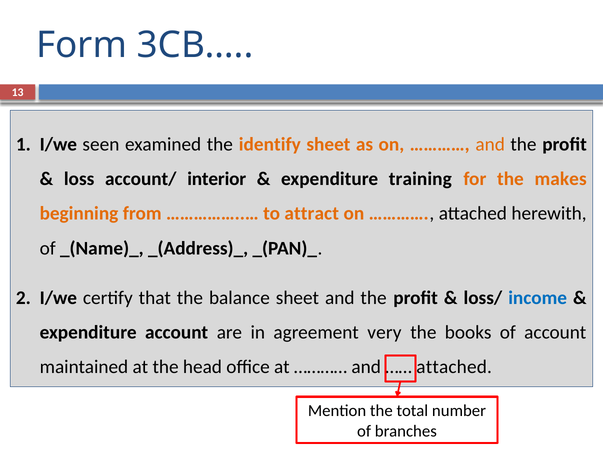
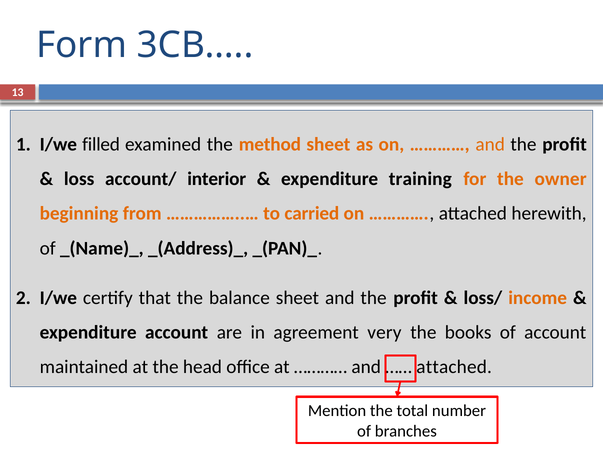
seen: seen -> filled
identify: identify -> method
makes: makes -> owner
attract: attract -> carried
income colour: blue -> orange
